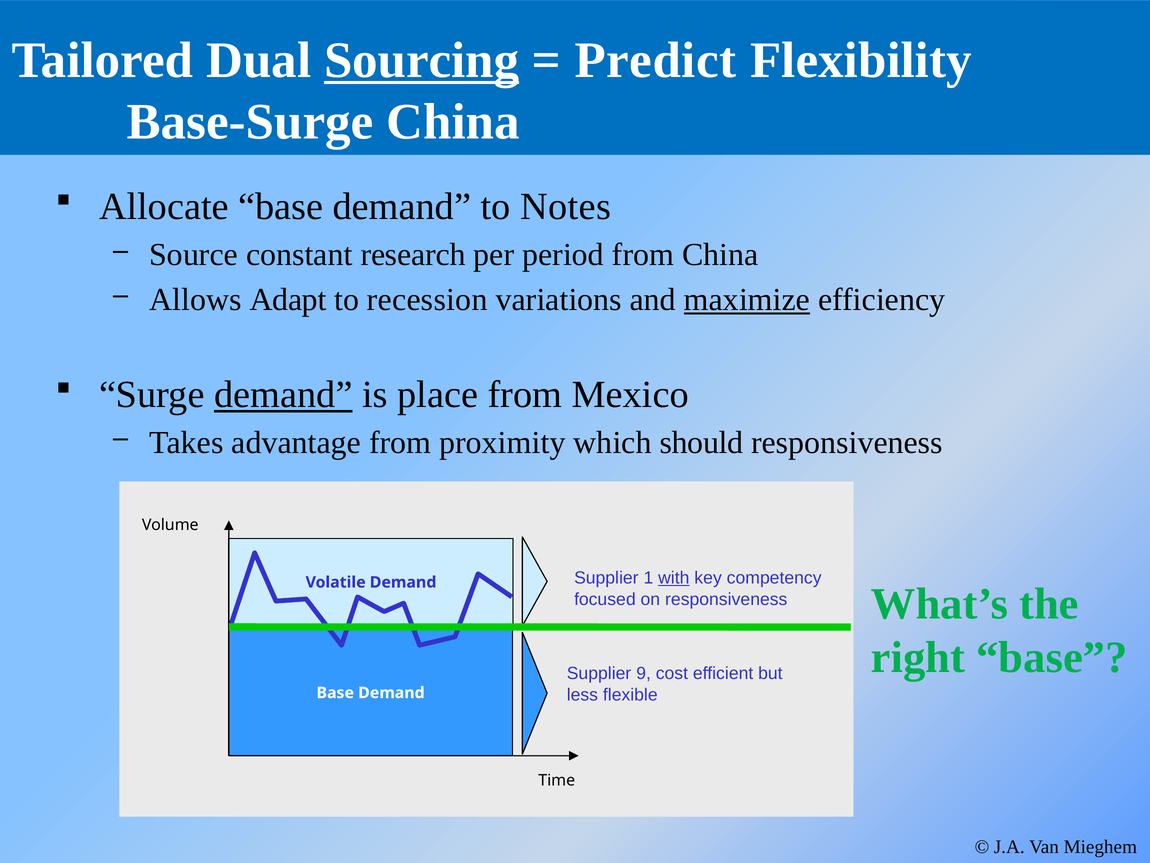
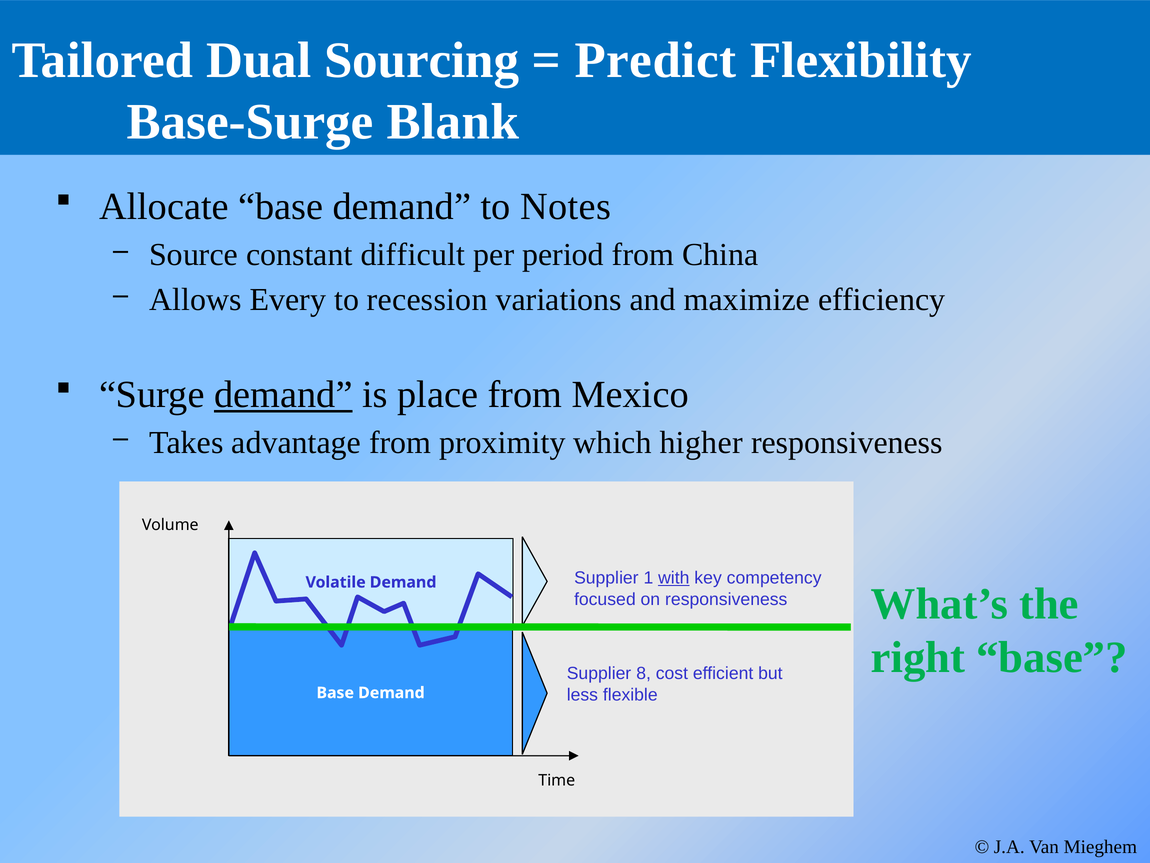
Sourcing underline: present -> none
Base-Surge China: China -> Blank
research: research -> difficult
Adapt: Adapt -> Every
maximize underline: present -> none
should: should -> higher
9: 9 -> 8
